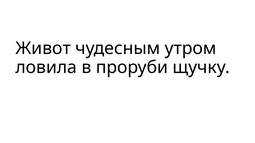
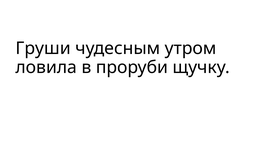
Живот: Живот -> Груши
